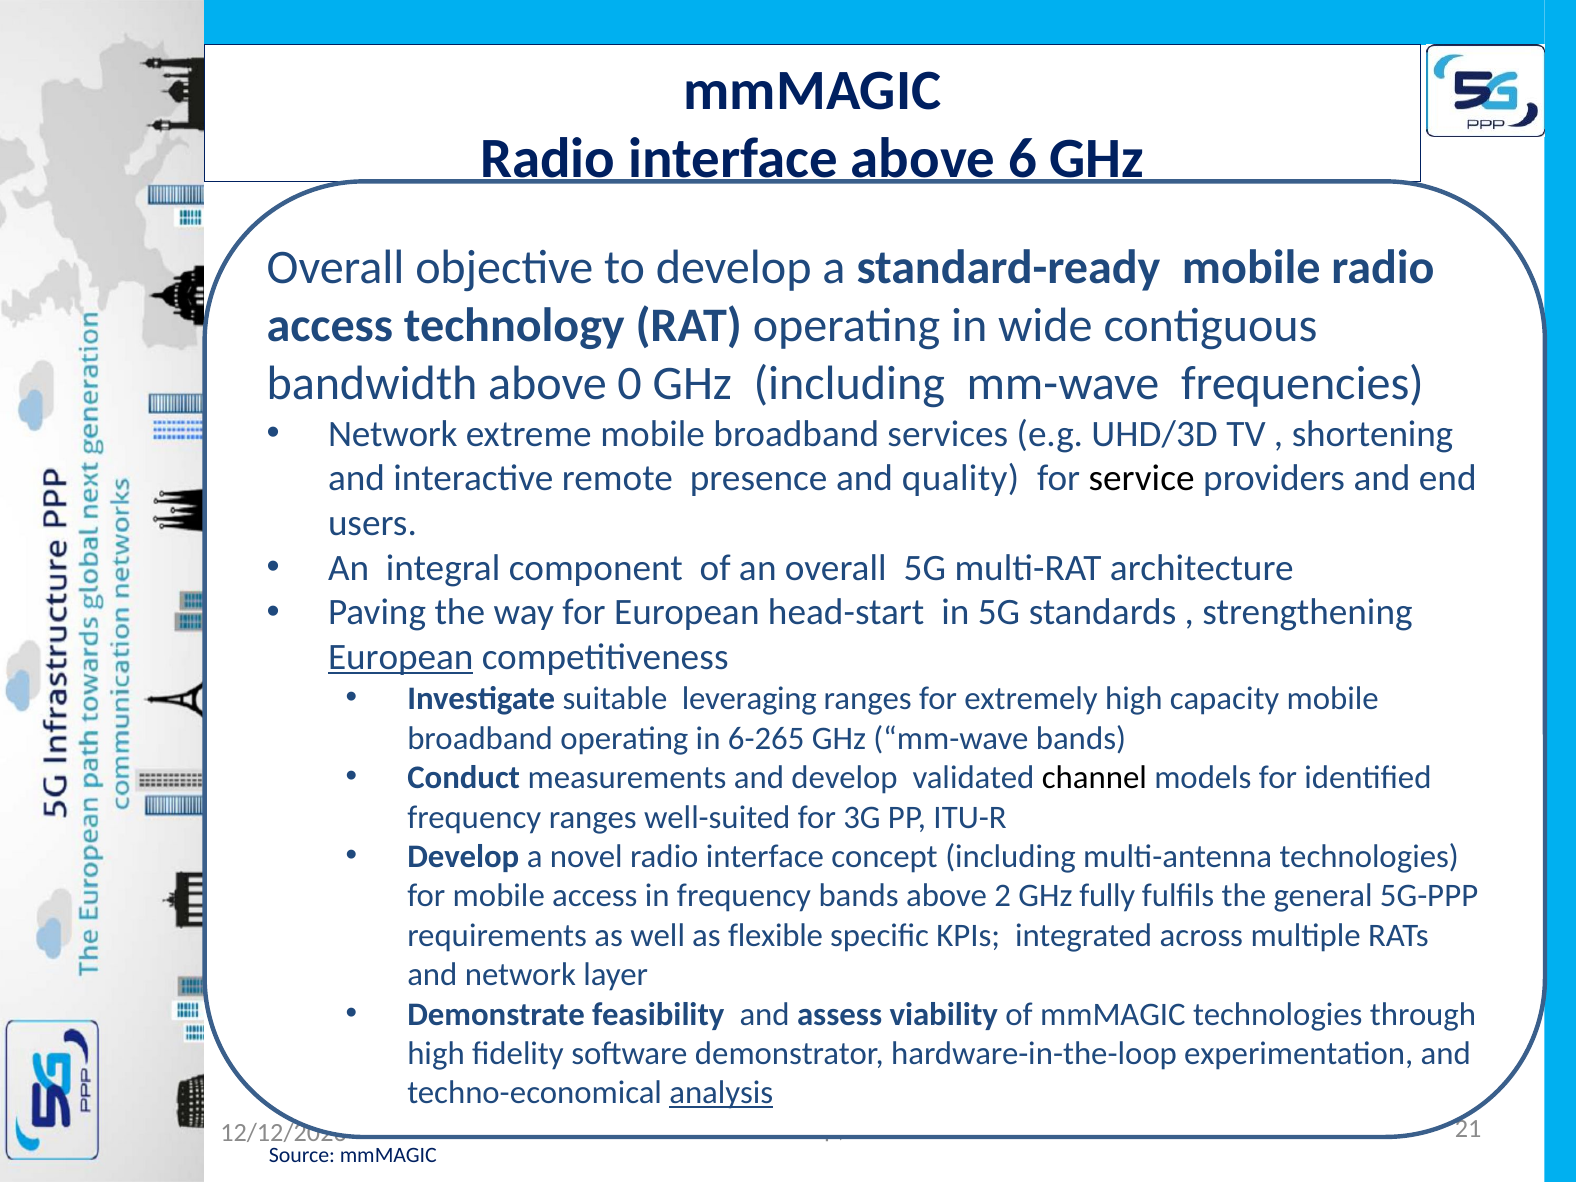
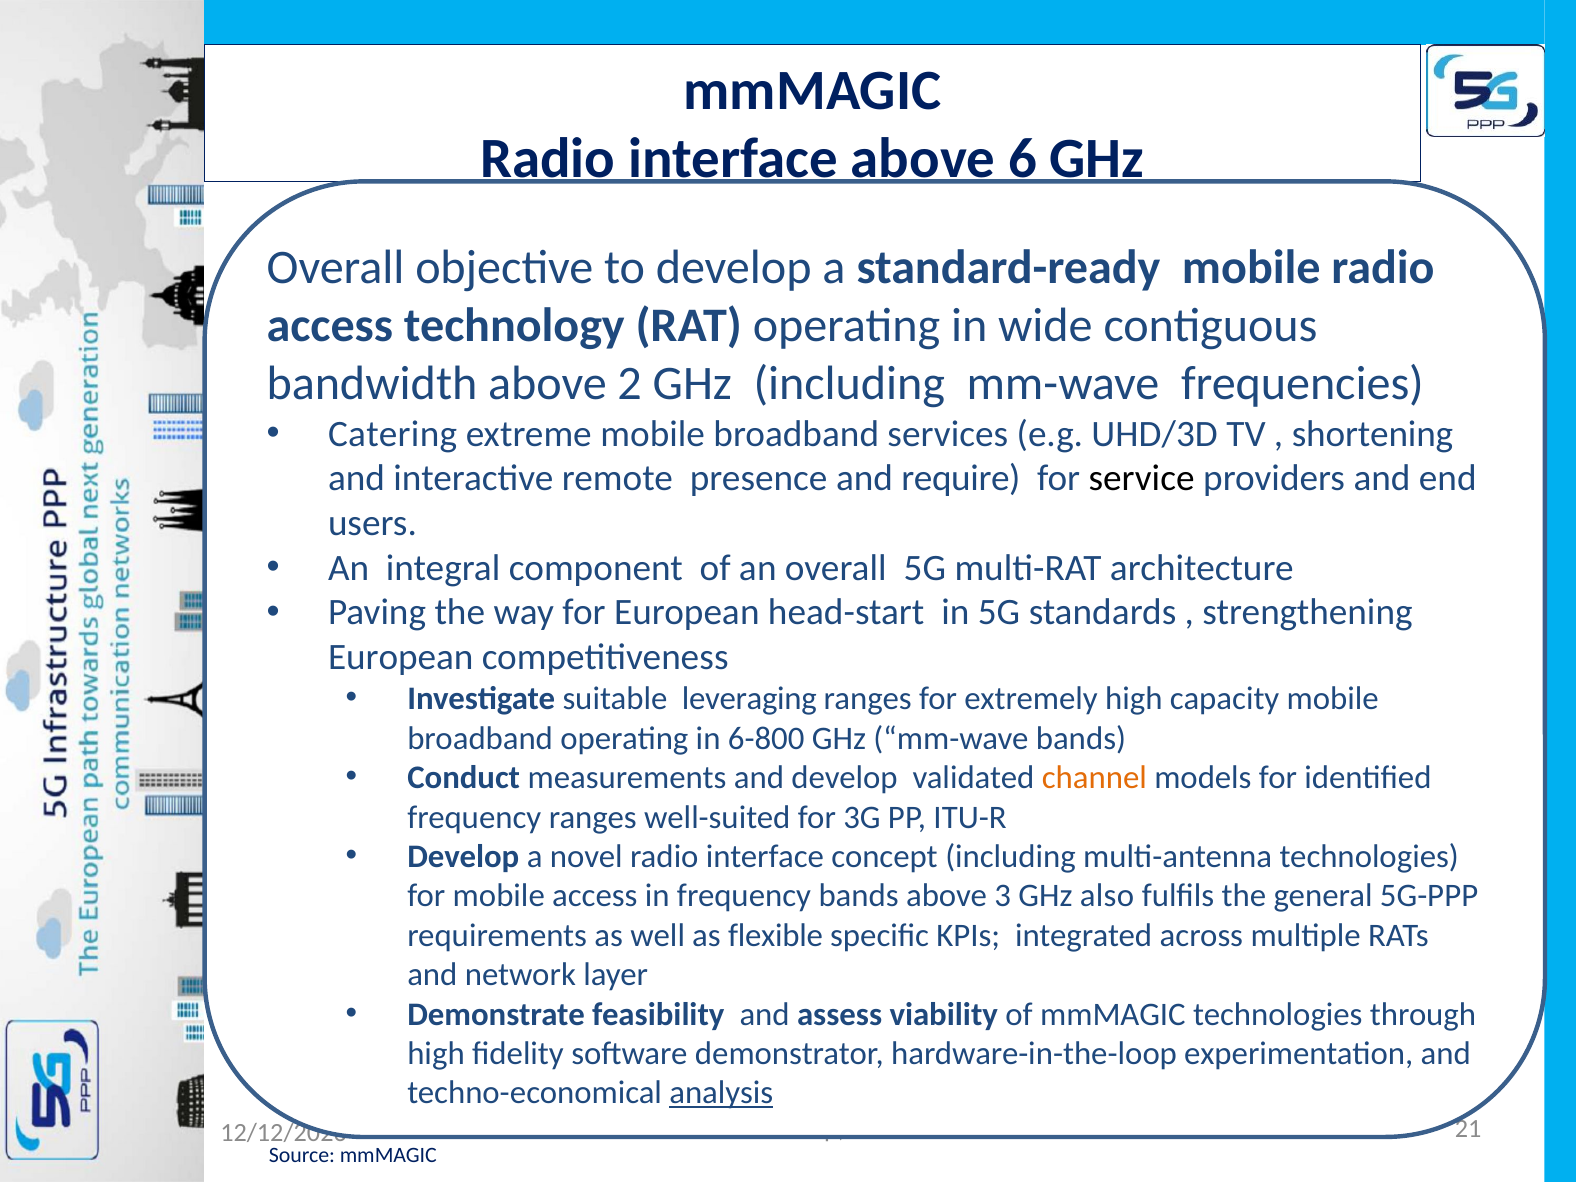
0: 0 -> 2
Network at (393, 434): Network -> Catering
quality: quality -> require
European at (401, 657) underline: present -> none
6-265: 6-265 -> 6-800
channel colour: black -> orange
2: 2 -> 3
fully: fully -> also
